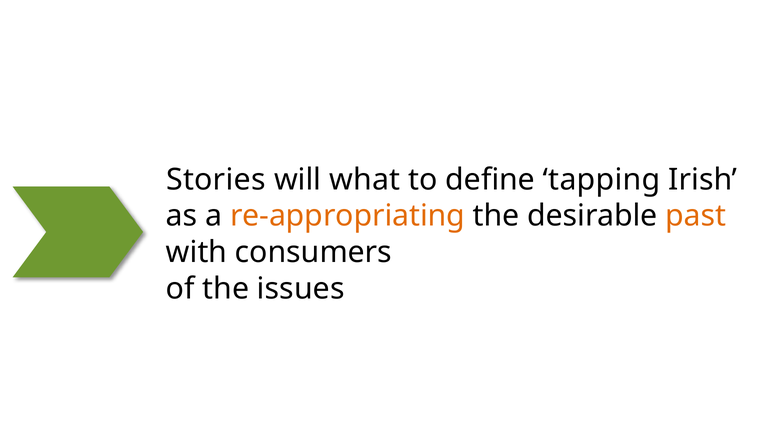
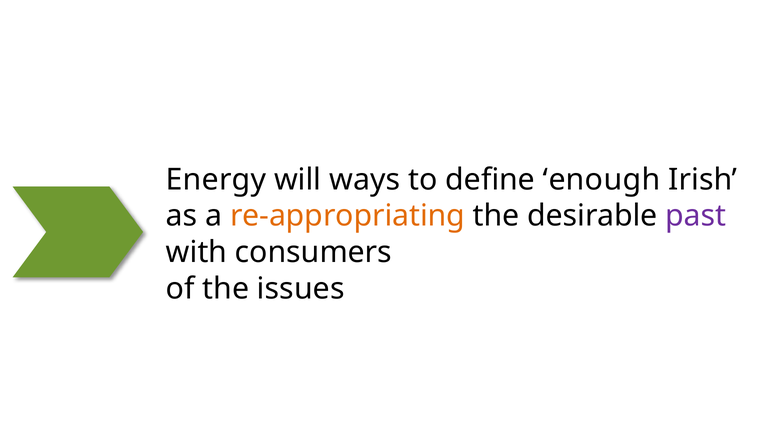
Stories: Stories -> Energy
what: what -> ways
tapping: tapping -> enough
past colour: orange -> purple
